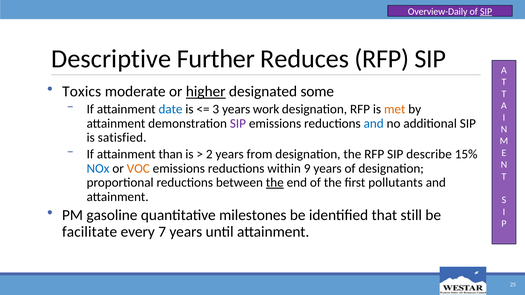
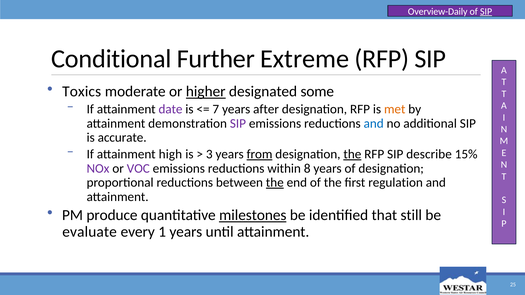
Descriptive: Descriptive -> Conditional
Reduces: Reduces -> Extreme
date colour: blue -> purple
3: 3 -> 7
work: work -> after
satisfied: satisfied -> accurate
than: than -> high
2: 2 -> 3
from underline: none -> present
the at (352, 154) underline: none -> present
NOx colour: blue -> purple
VOC colour: orange -> purple
9: 9 -> 8
pollutants: pollutants -> regulation
gasoline: gasoline -> produce
milestones underline: none -> present
facilitate: facilitate -> evaluate
7: 7 -> 1
